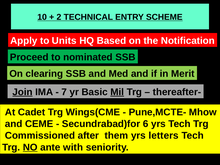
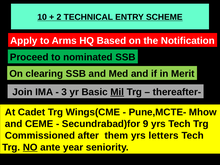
Units: Units -> Arms
Join at (22, 92) underline: present -> none
7: 7 -> 3
6: 6 -> 9
with: with -> year
